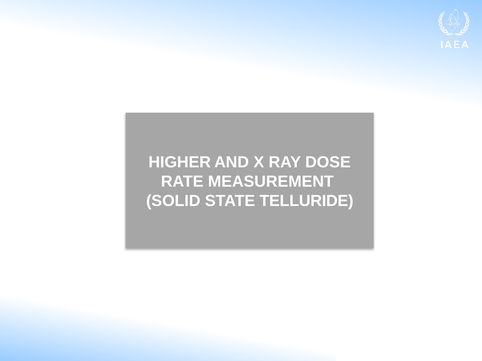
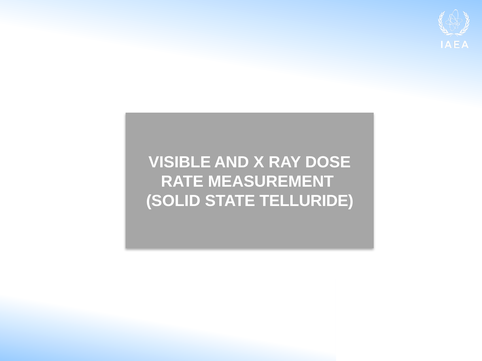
HIGHER: HIGHER -> VISIBLE
